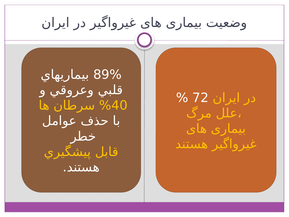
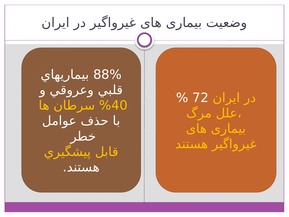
89%: 89% -> 88%
